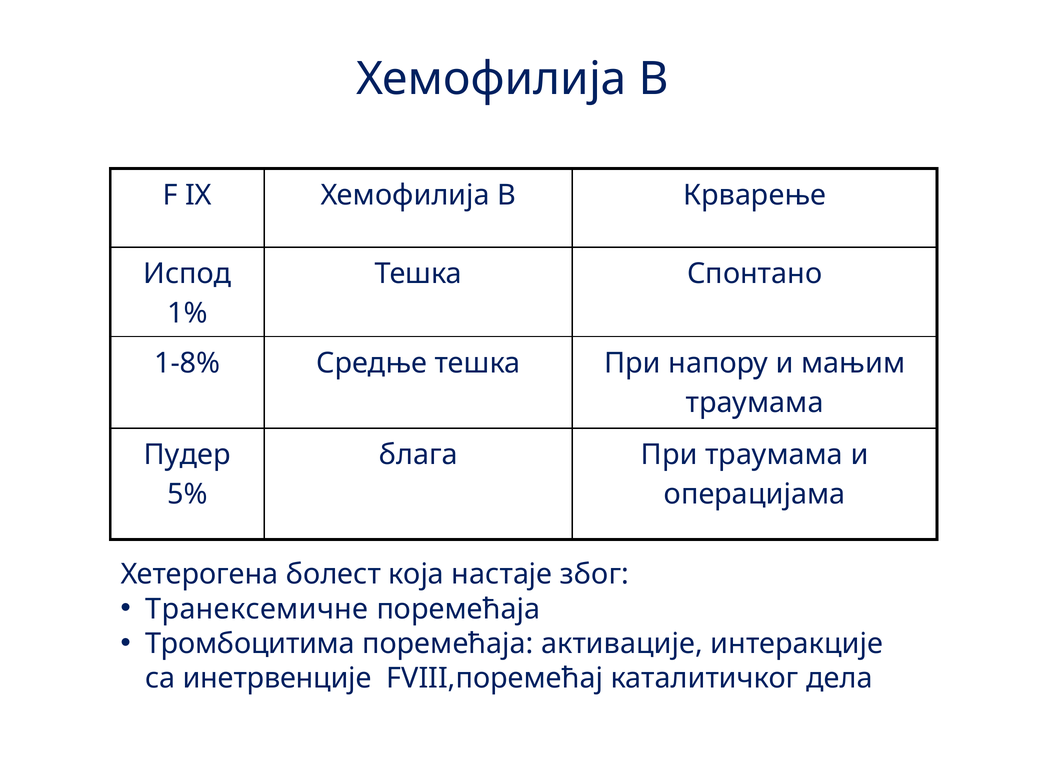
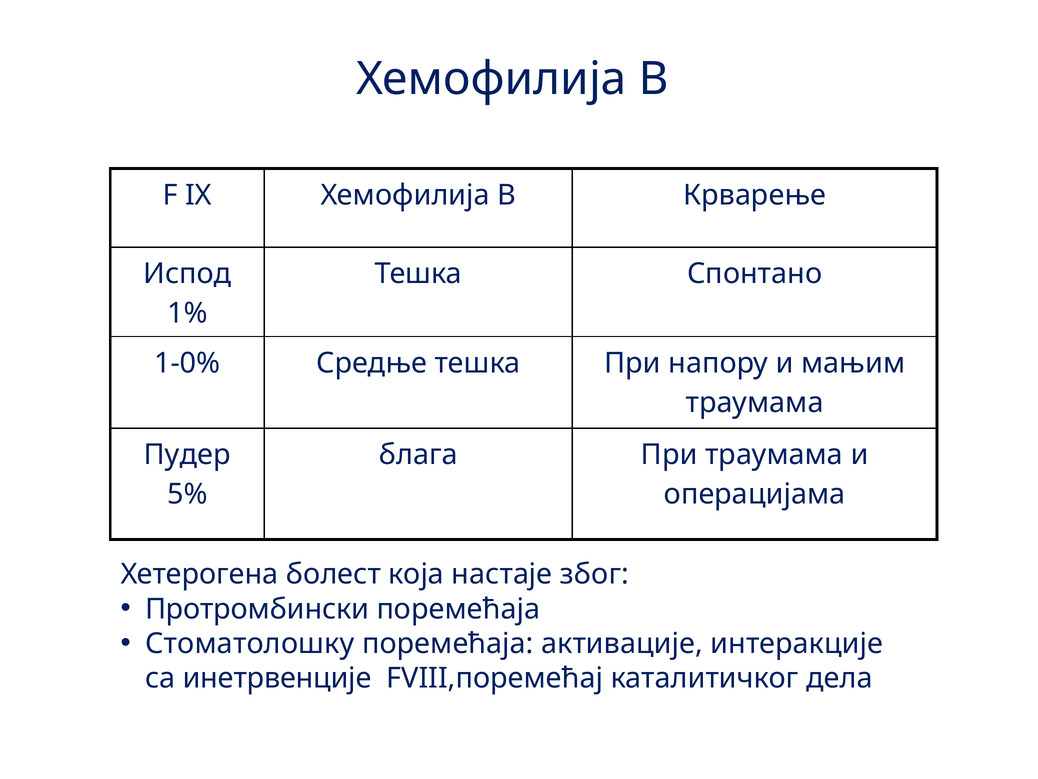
1-8%: 1-8% -> 1-0%
Транексемичне: Транексемичне -> Протромбински
Тромбоцитима: Тромбоцитима -> Стоматолошку
